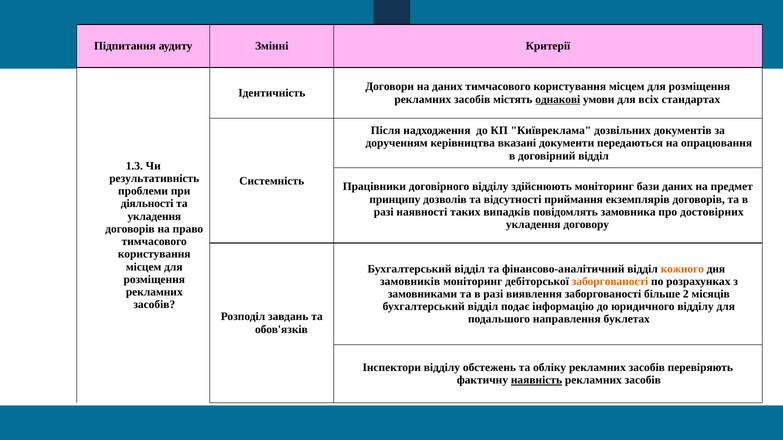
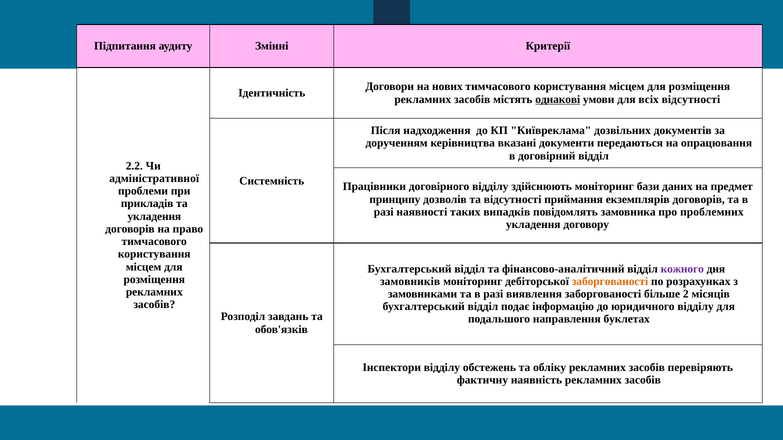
на даних: даних -> нових
всіх стандартах: стандартах -> відсутності
1.3: 1.3 -> 2.2
результативність: результативність -> адміністративної
діяльності: діяльності -> прикладів
достовірних: достовірних -> проблемних
кожного colour: orange -> purple
наявність underline: present -> none
